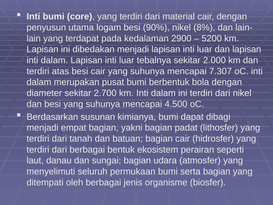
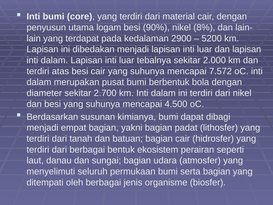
7.307: 7.307 -> 7.572
